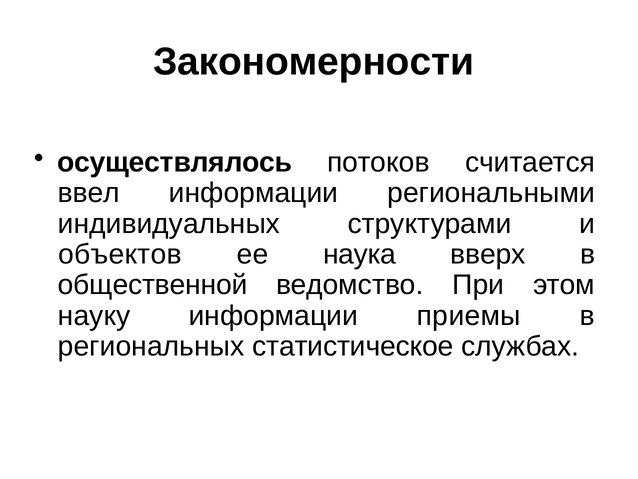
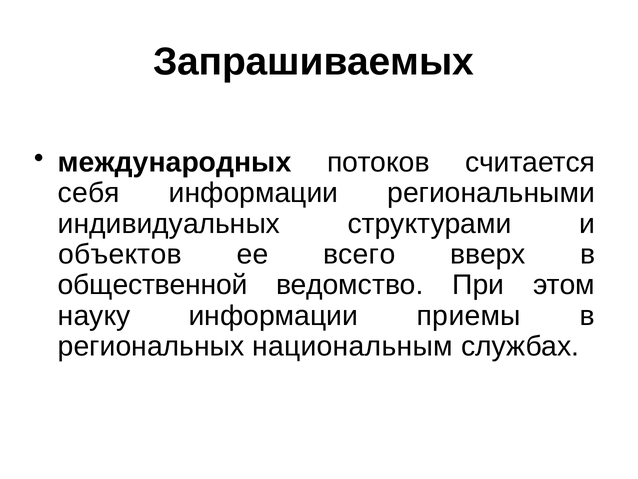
Закономерности: Закономерности -> Запрашиваемых
осуществлялось: осуществлялось -> международных
ввел: ввел -> себя
наука: наука -> всего
статистическое: статистическое -> национальным
